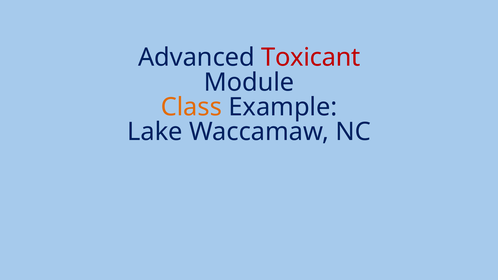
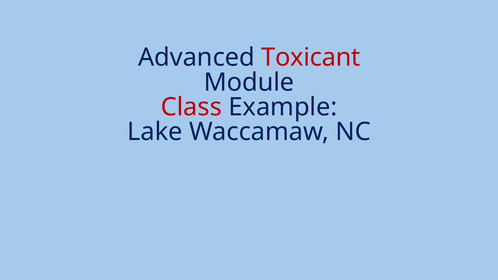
Class colour: orange -> red
